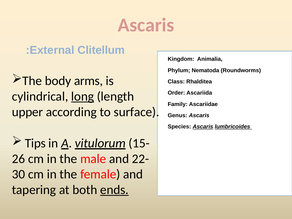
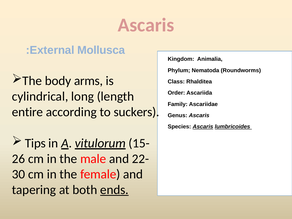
Clitellum: Clitellum -> Mollusca
long underline: present -> none
upper: upper -> entire
surface: surface -> suckers
